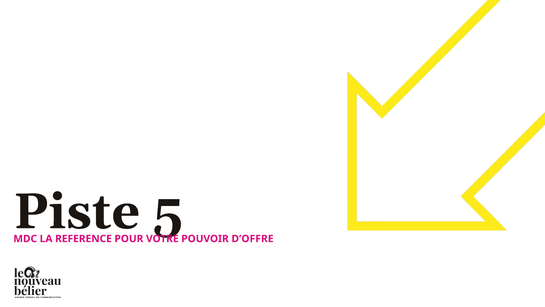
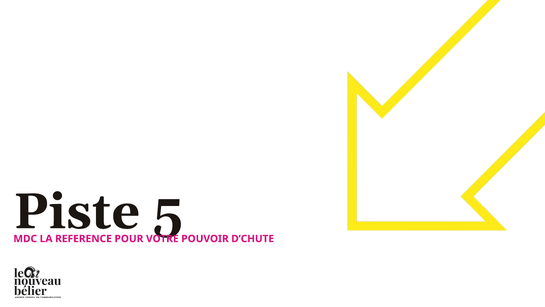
D’OFFRE: D’OFFRE -> D’CHUTE
